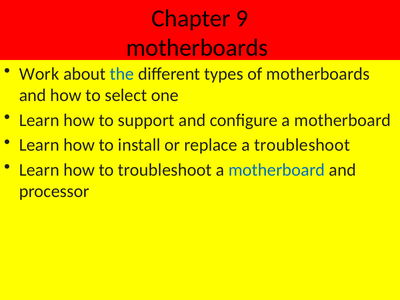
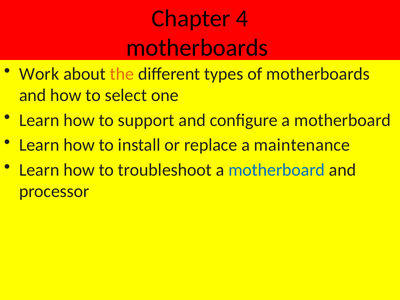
9: 9 -> 4
the colour: blue -> orange
a troubleshoot: troubleshoot -> maintenance
